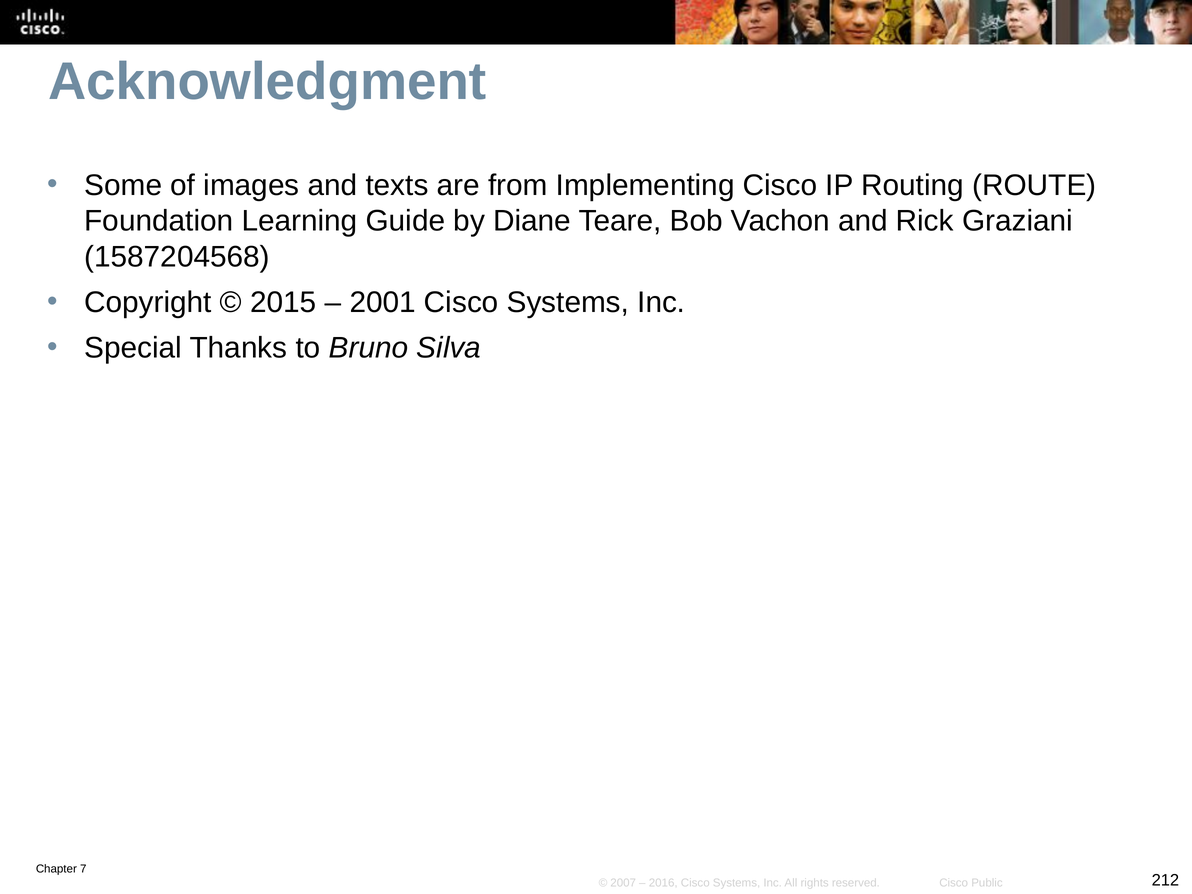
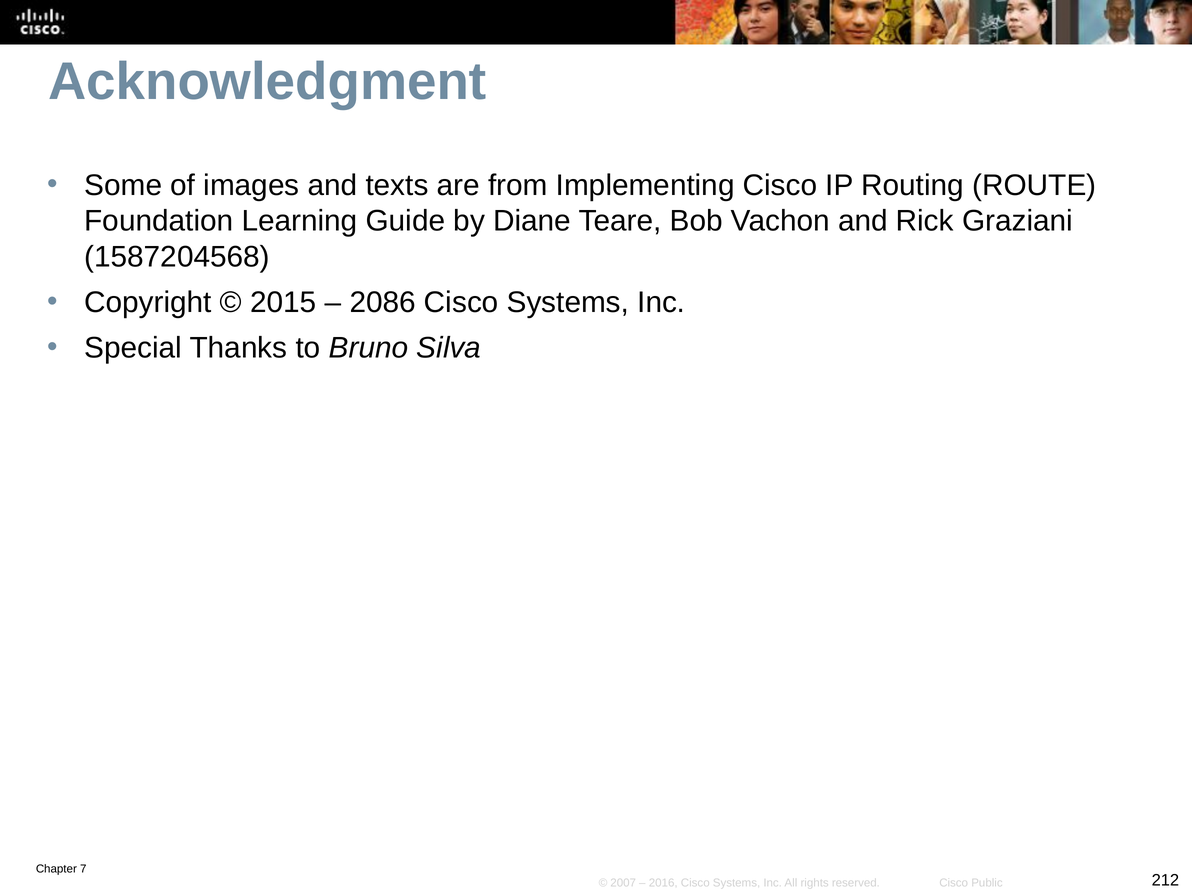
2001: 2001 -> 2086
